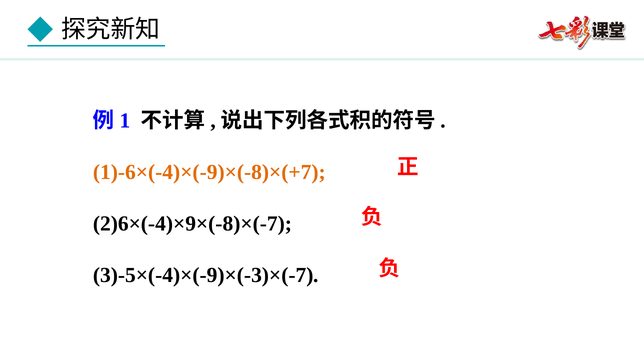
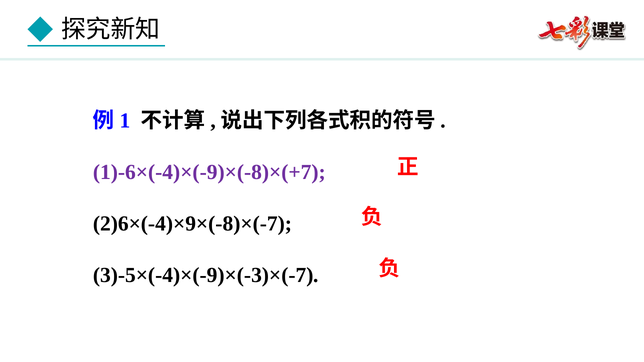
1)-6×(-4)×(-9)×(-8)×(+7 colour: orange -> purple
